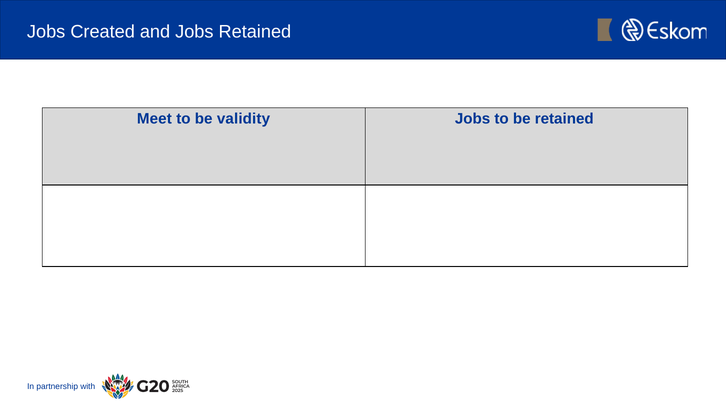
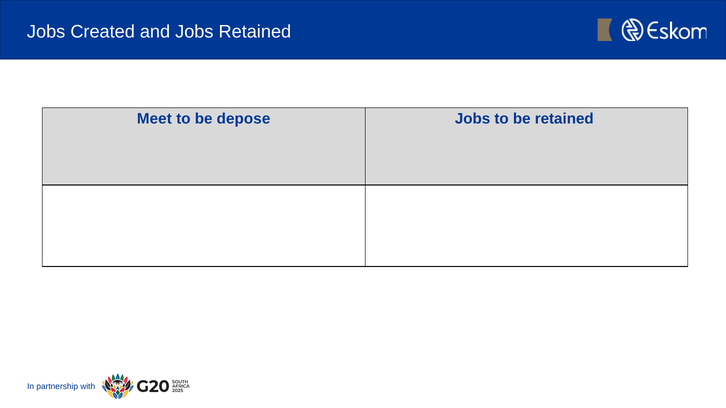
validity: validity -> depose
